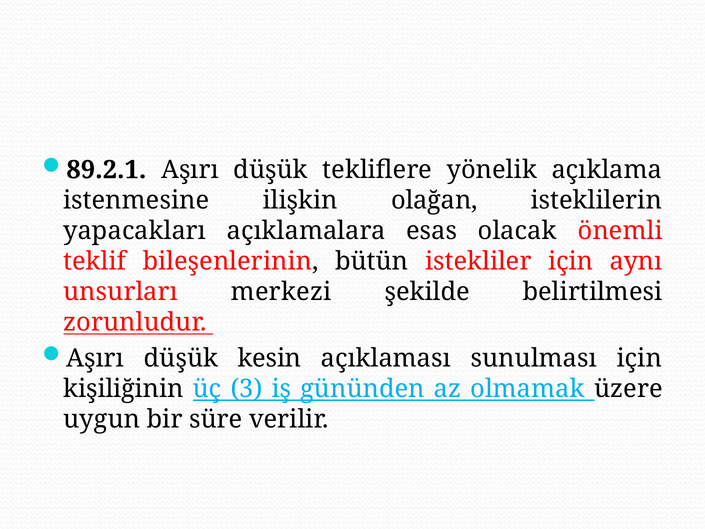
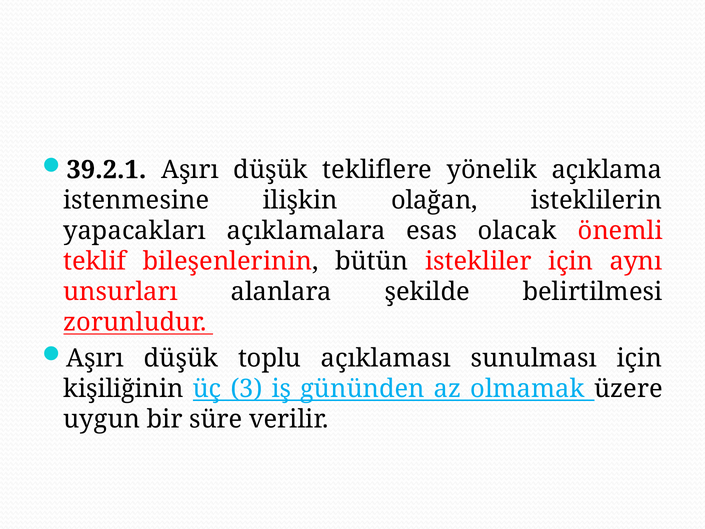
89.2.1: 89.2.1 -> 39.2.1
merkezi: merkezi -> alanlara
kesin: kesin -> toplu
